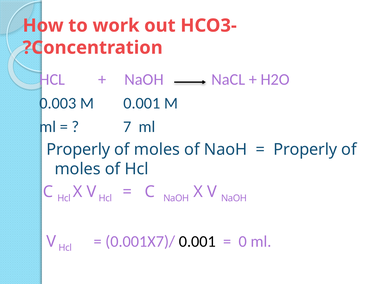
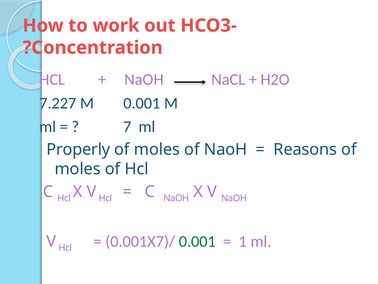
0.003: 0.003 -> 7.227
Properly at (305, 149): Properly -> Reasons
0.001 at (197, 241) colour: black -> green
0: 0 -> 1
